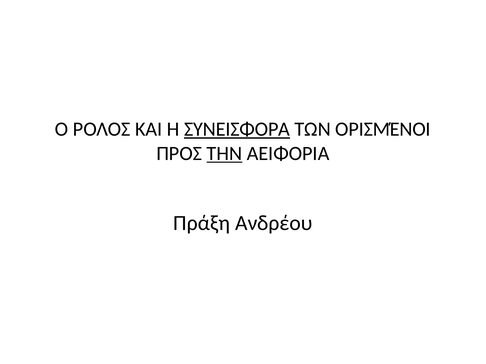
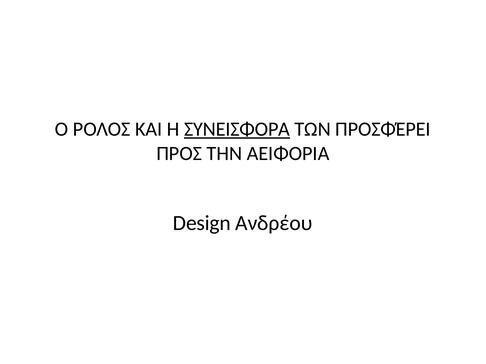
ΟΡΙΣΜΈΝΟΙ: ΟΡΙΣΜΈΝΟΙ -> ΠΡΟΣΦΈΡΕΙ
ΤΗΝ underline: present -> none
Πράξη: Πράξη -> Design
